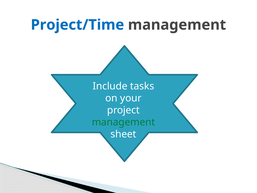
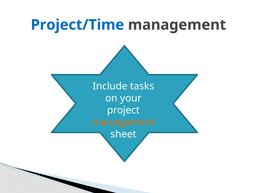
management at (123, 122) colour: green -> orange
